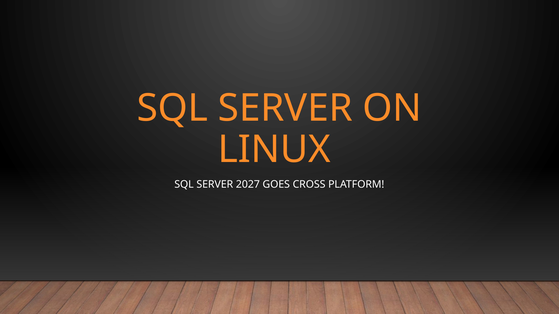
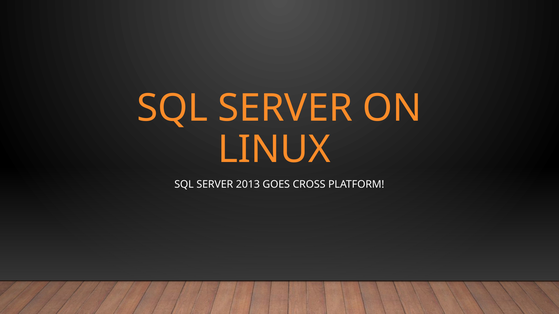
2027: 2027 -> 2013
